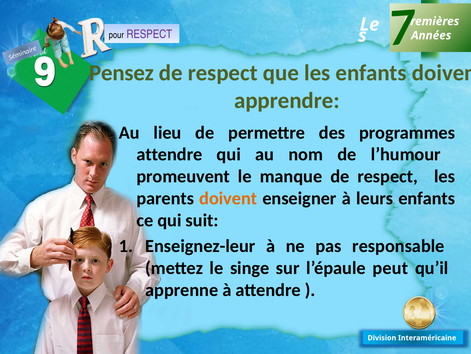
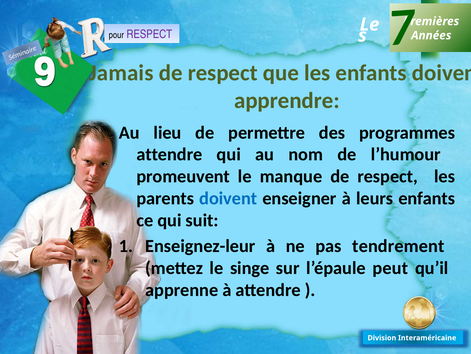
Pensez: Pensez -> Jamais
doivent at (228, 198) colour: orange -> blue
responsable: responsable -> tendrement
